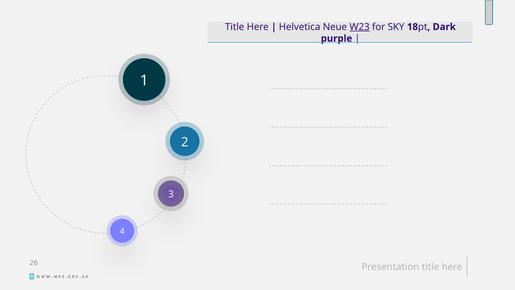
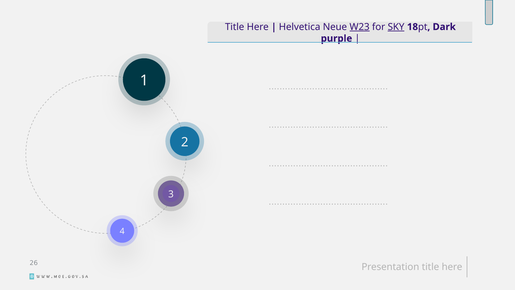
SKY underline: none -> present
